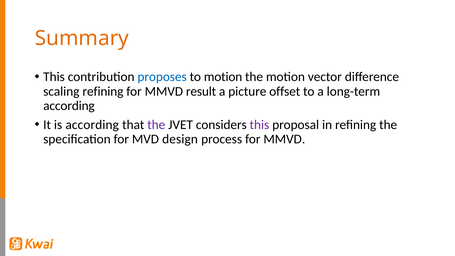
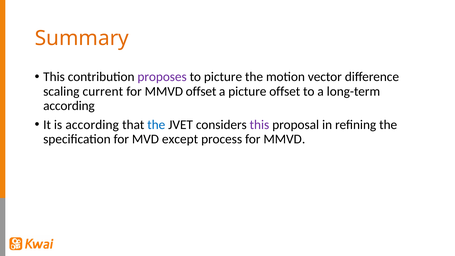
proposes colour: blue -> purple
to motion: motion -> picture
scaling refining: refining -> current
MMVD result: result -> offset
the at (156, 125) colour: purple -> blue
design: design -> except
